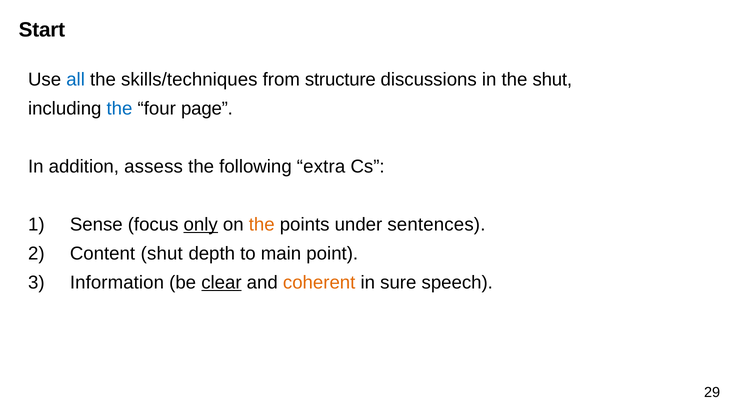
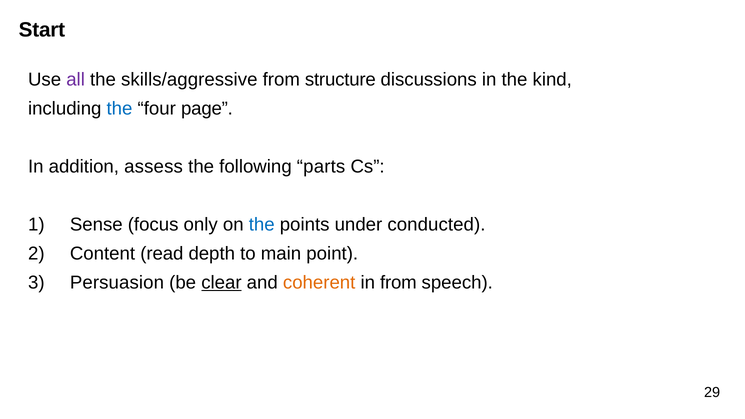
all colour: blue -> purple
skills/techniques: skills/techniques -> skills/aggressive
the shut: shut -> kind
extra: extra -> parts
only underline: present -> none
the at (262, 225) colour: orange -> blue
sentences: sentences -> conducted
Content shut: shut -> read
Information: Information -> Persuasion
in sure: sure -> from
